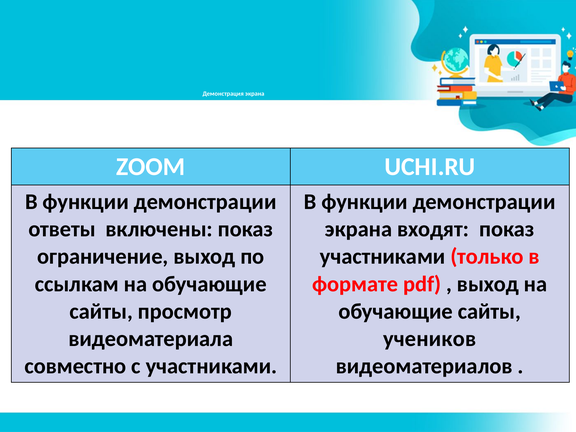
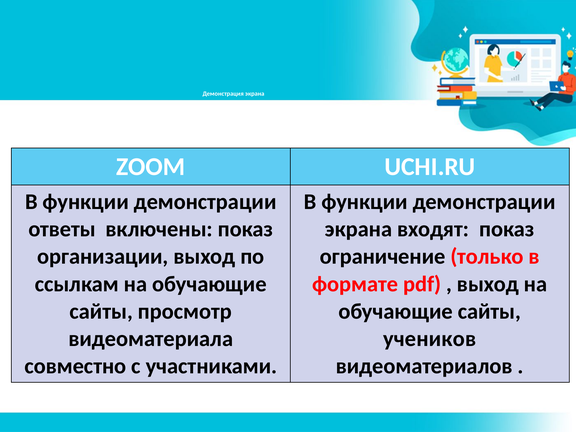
ограничение: ограничение -> организации
участниками at (383, 257): участниками -> ограничение
